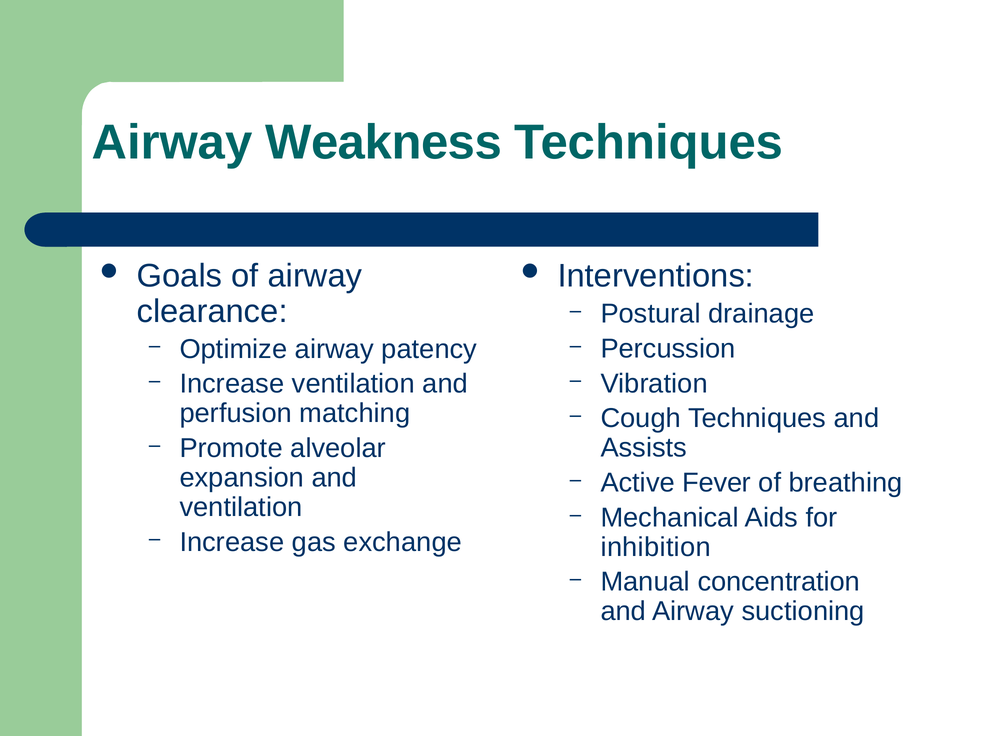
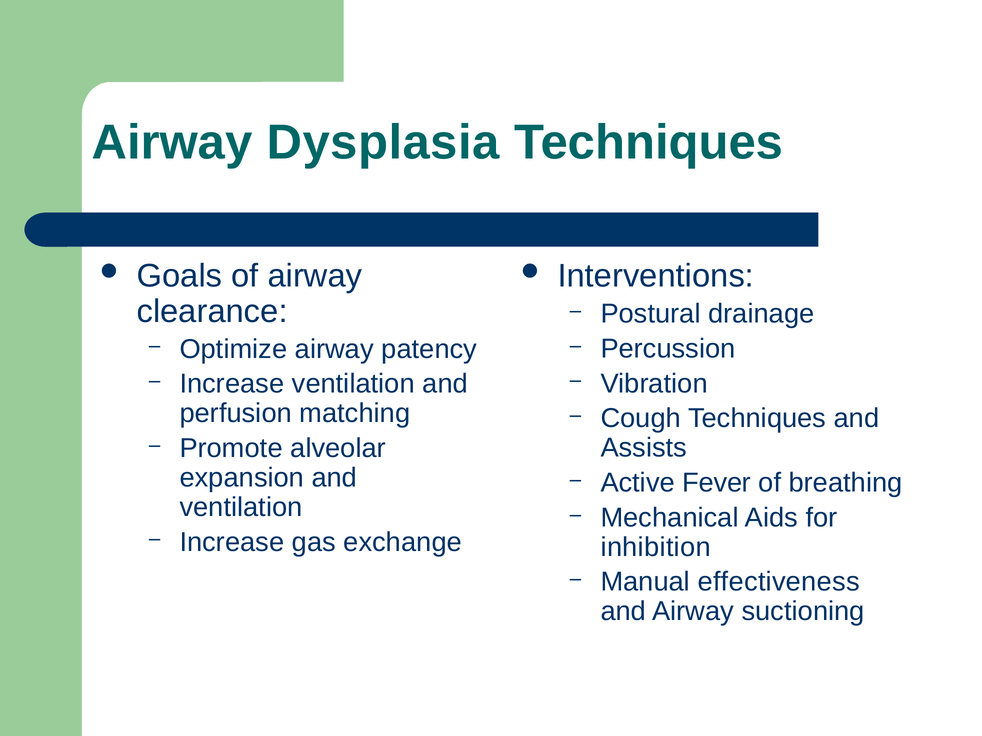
Weakness: Weakness -> Dysplasia
concentration: concentration -> effectiveness
